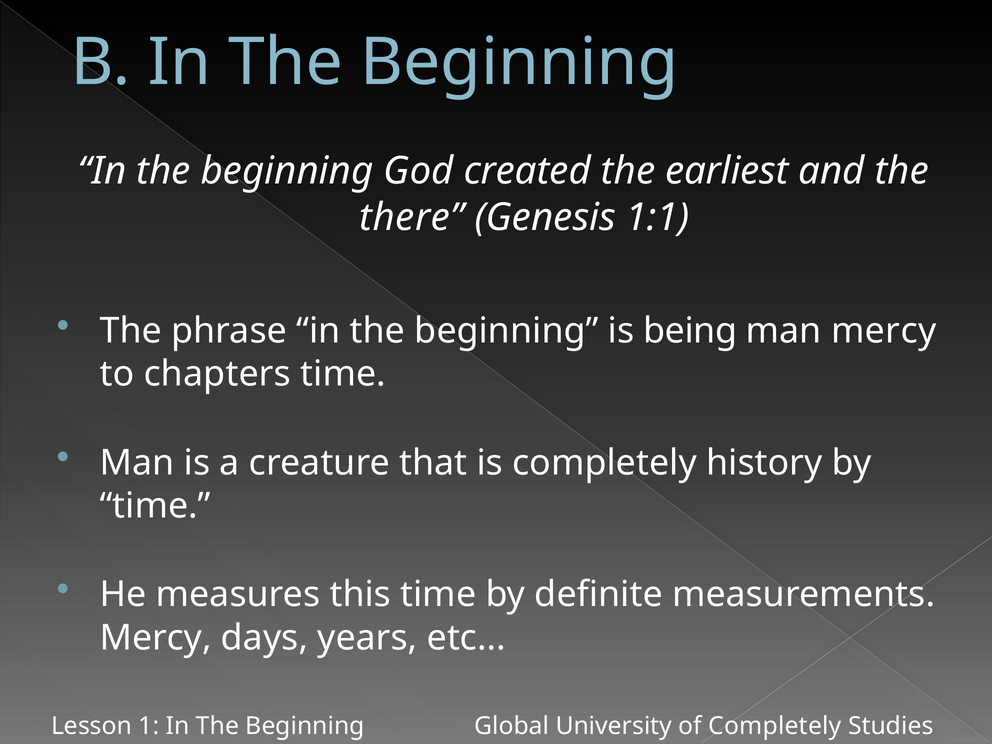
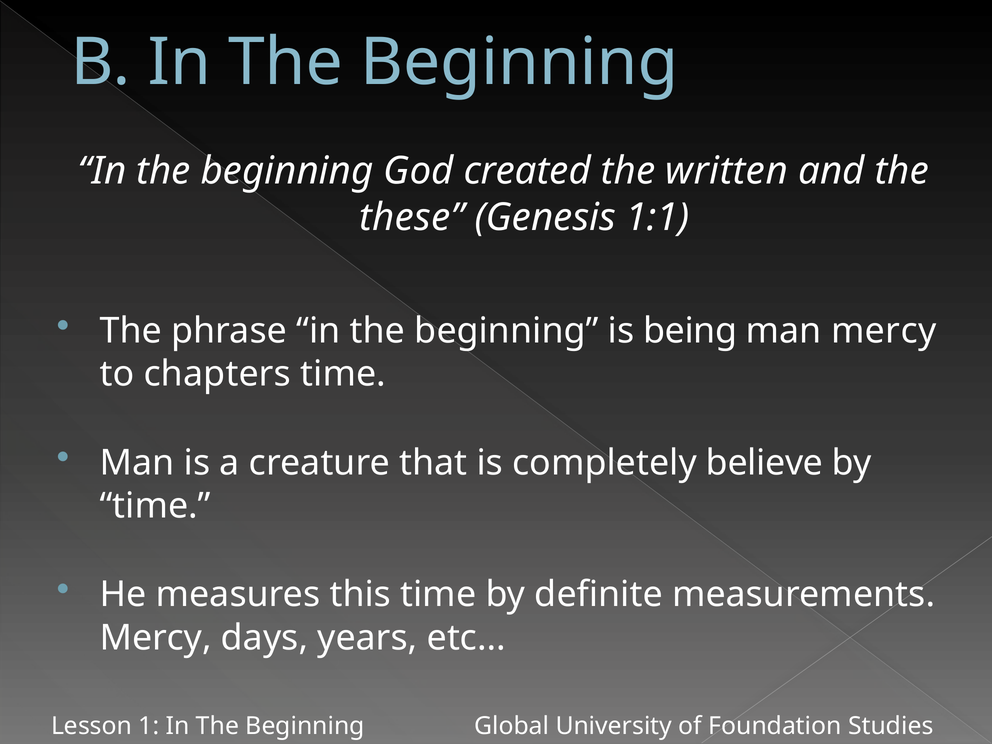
earliest: earliest -> written
there: there -> these
history: history -> believe
of Completely: Completely -> Foundation
